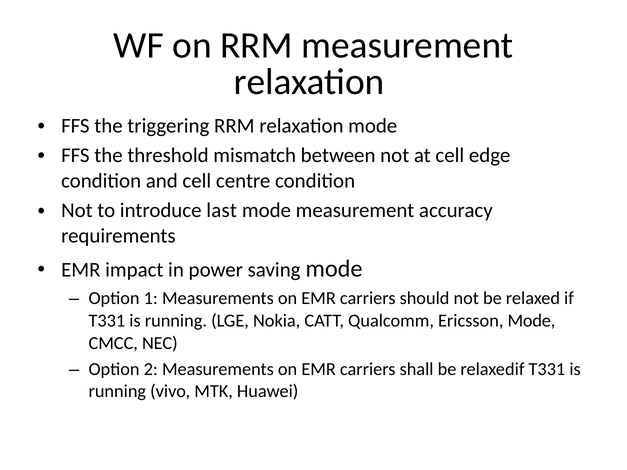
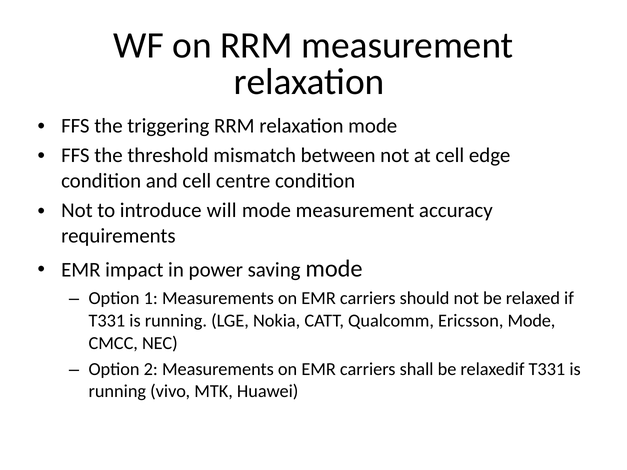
last: last -> will
